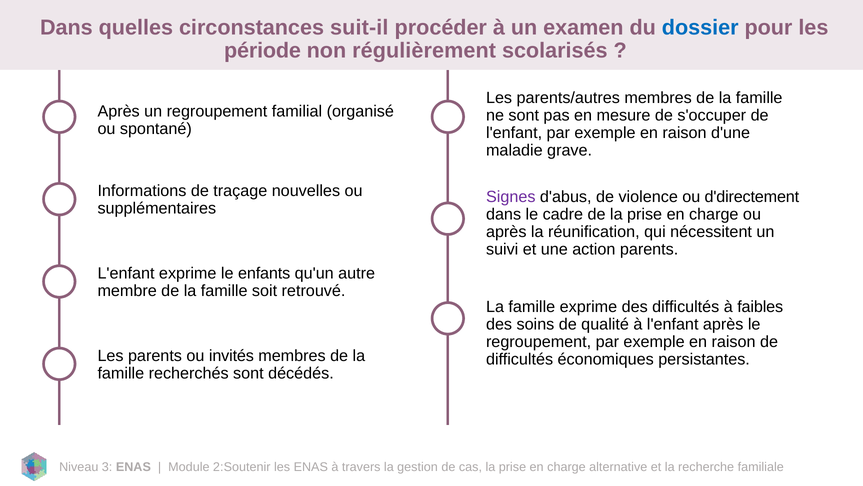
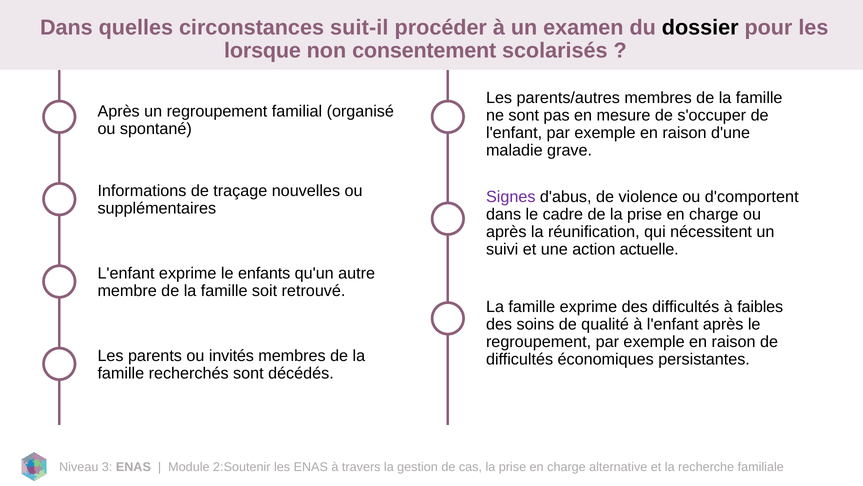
dossier colour: blue -> black
période: période -> lorsque
régulièrement: régulièrement -> consentement
d'directement: d'directement -> d'comportent
action parents: parents -> actuelle
